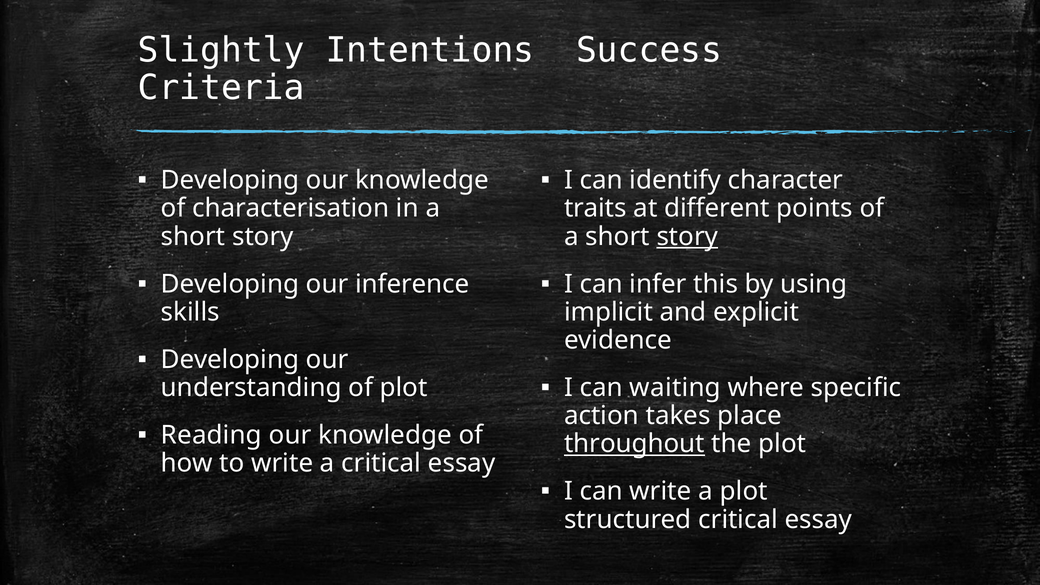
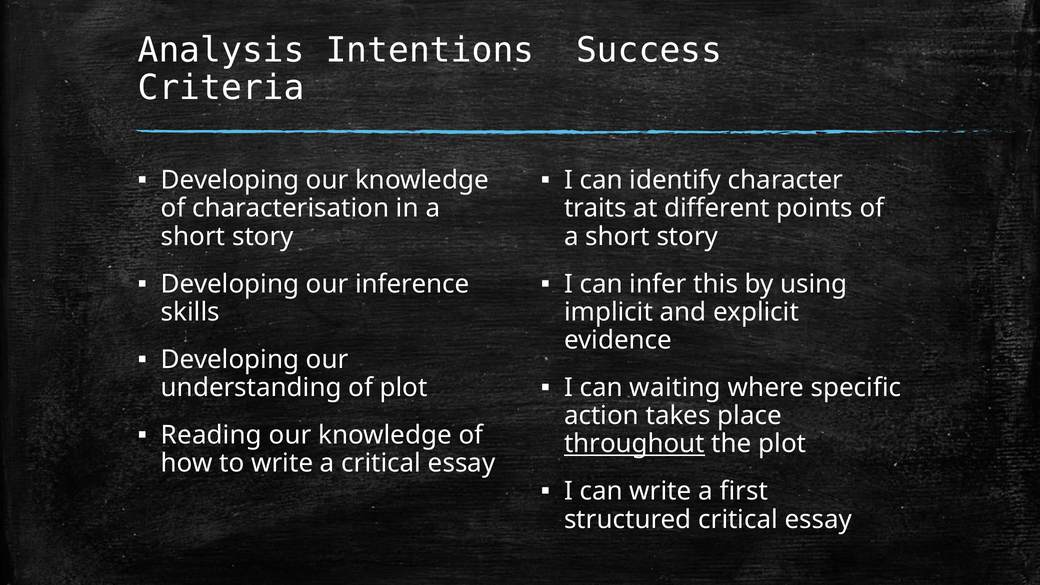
Slightly: Slightly -> Analysis
story at (687, 237) underline: present -> none
a plot: plot -> first
